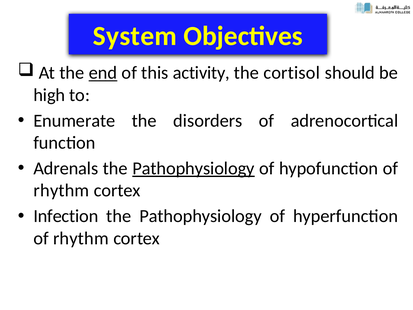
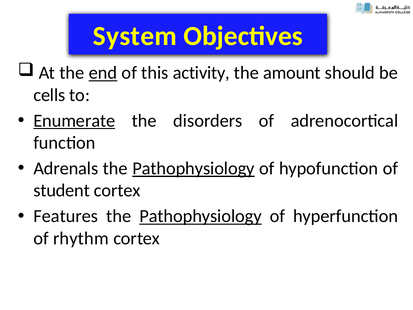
cortisol: cortisol -> amount
high: high -> cells
Enumerate underline: none -> present
rhythm at (61, 190): rhythm -> student
Infection: Infection -> Features
Pathophysiology at (201, 216) underline: none -> present
